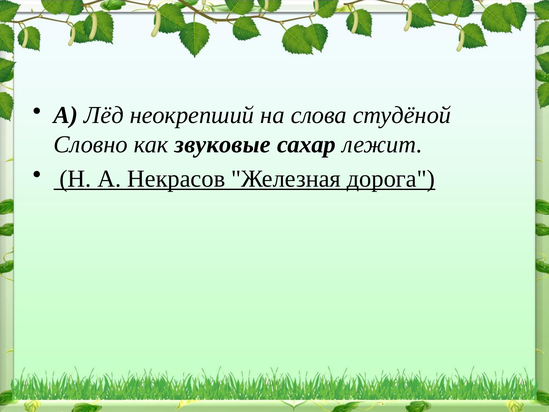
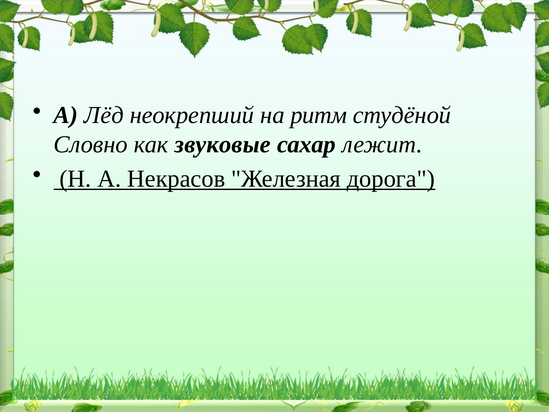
слова: слова -> ритм
